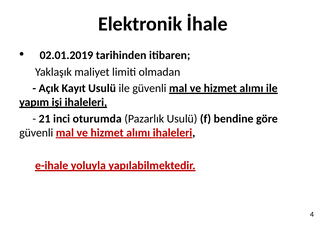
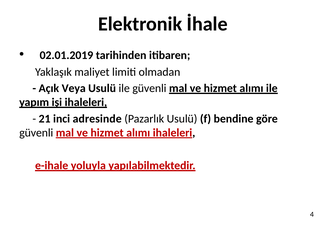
Kayıt: Kayıt -> Veya
oturumda: oturumda -> adresinde
